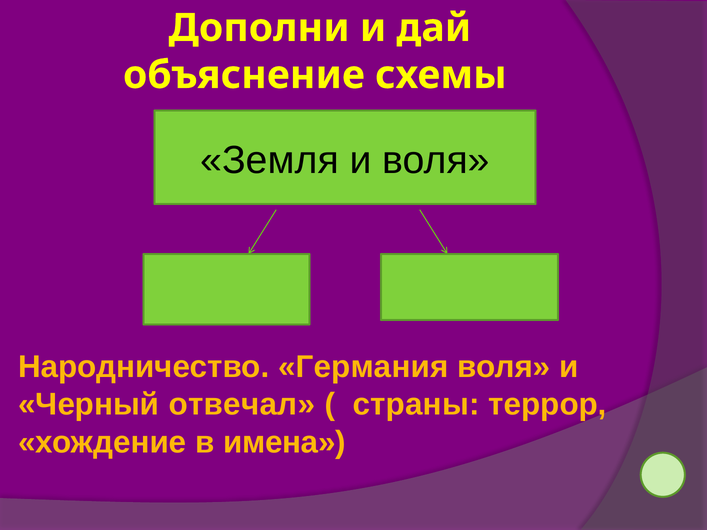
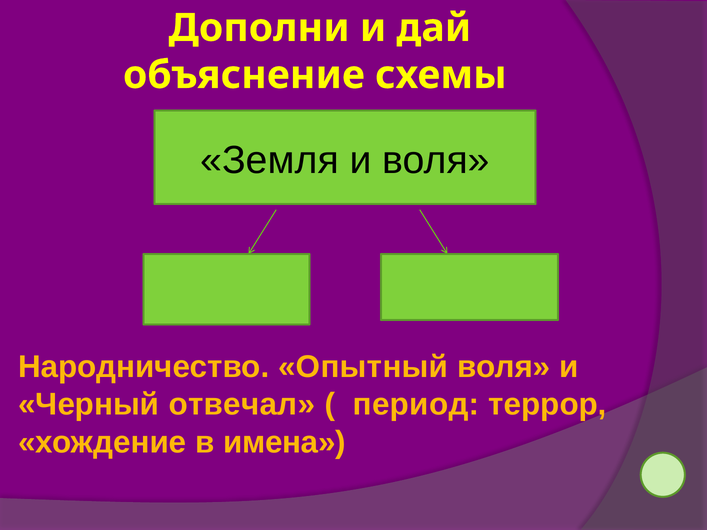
Германия: Германия -> Опытный
страны: страны -> период
